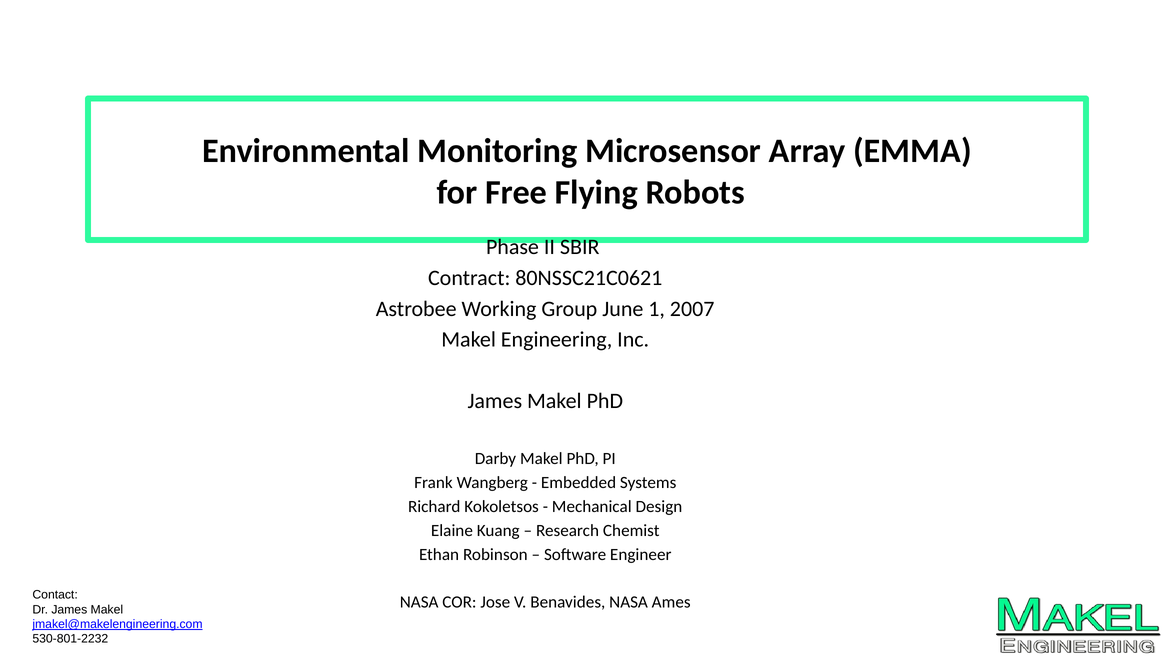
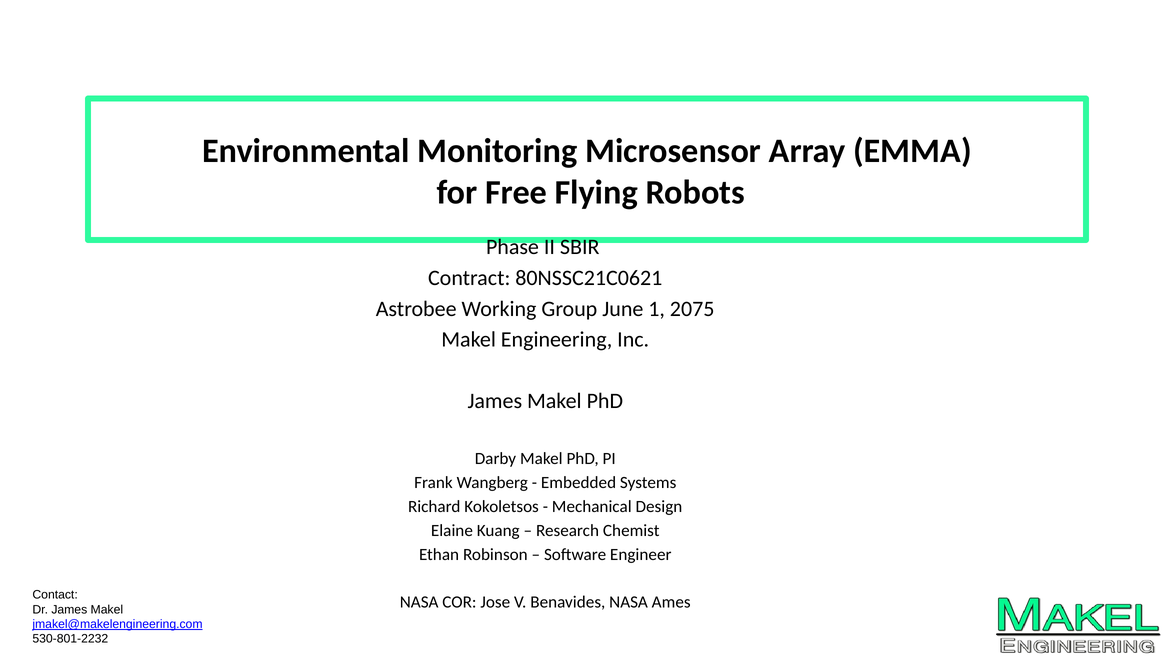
2007: 2007 -> 2075
